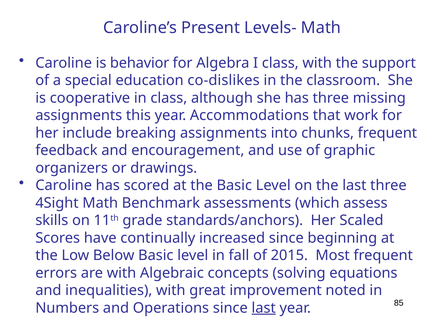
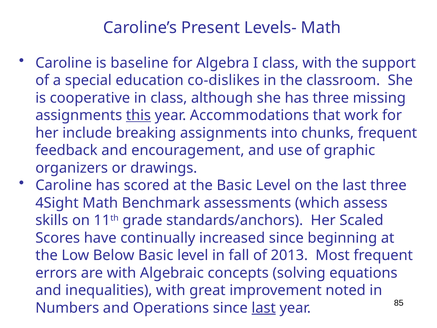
behavior: behavior -> baseline
this underline: none -> present
2015: 2015 -> 2013
